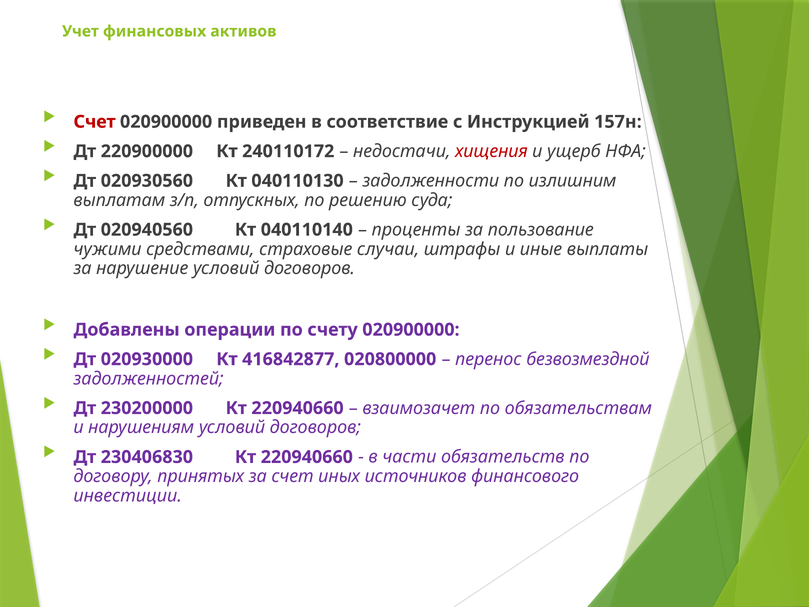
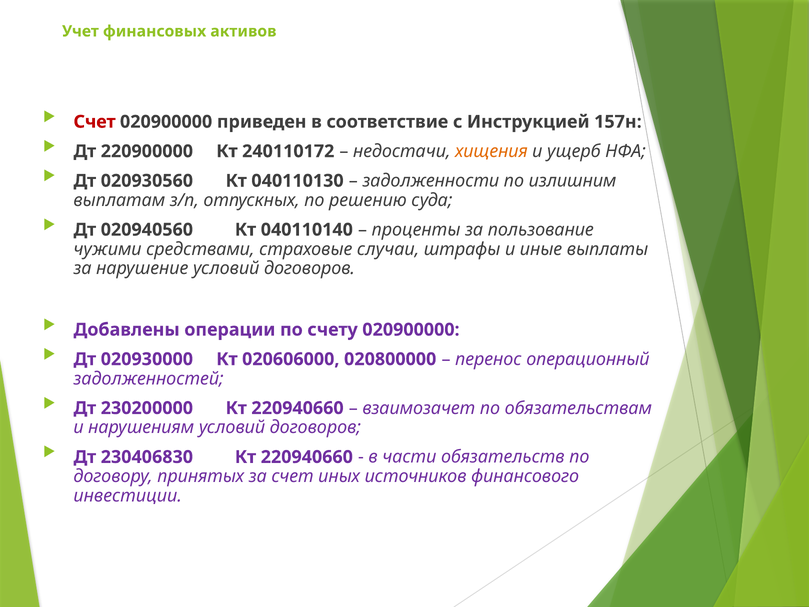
хищения colour: red -> orange
416842877: 416842877 -> 020606000
безвозмездной: безвозмездной -> операционный
